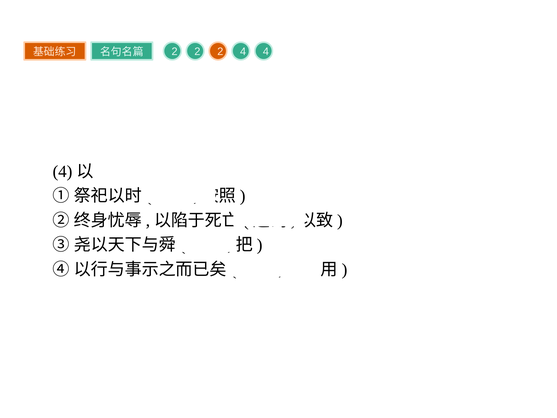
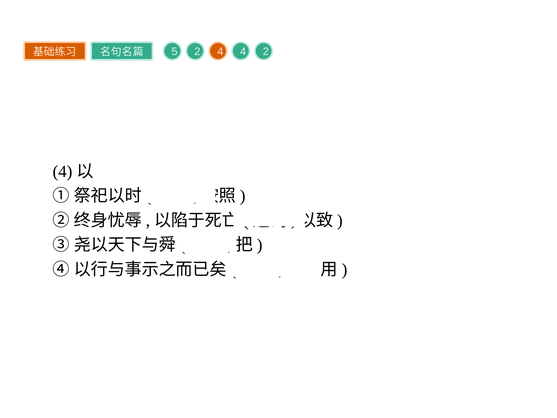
2 at (175, 52): 2 -> 5
2 at (220, 52): 2 -> 4
4 4: 4 -> 2
